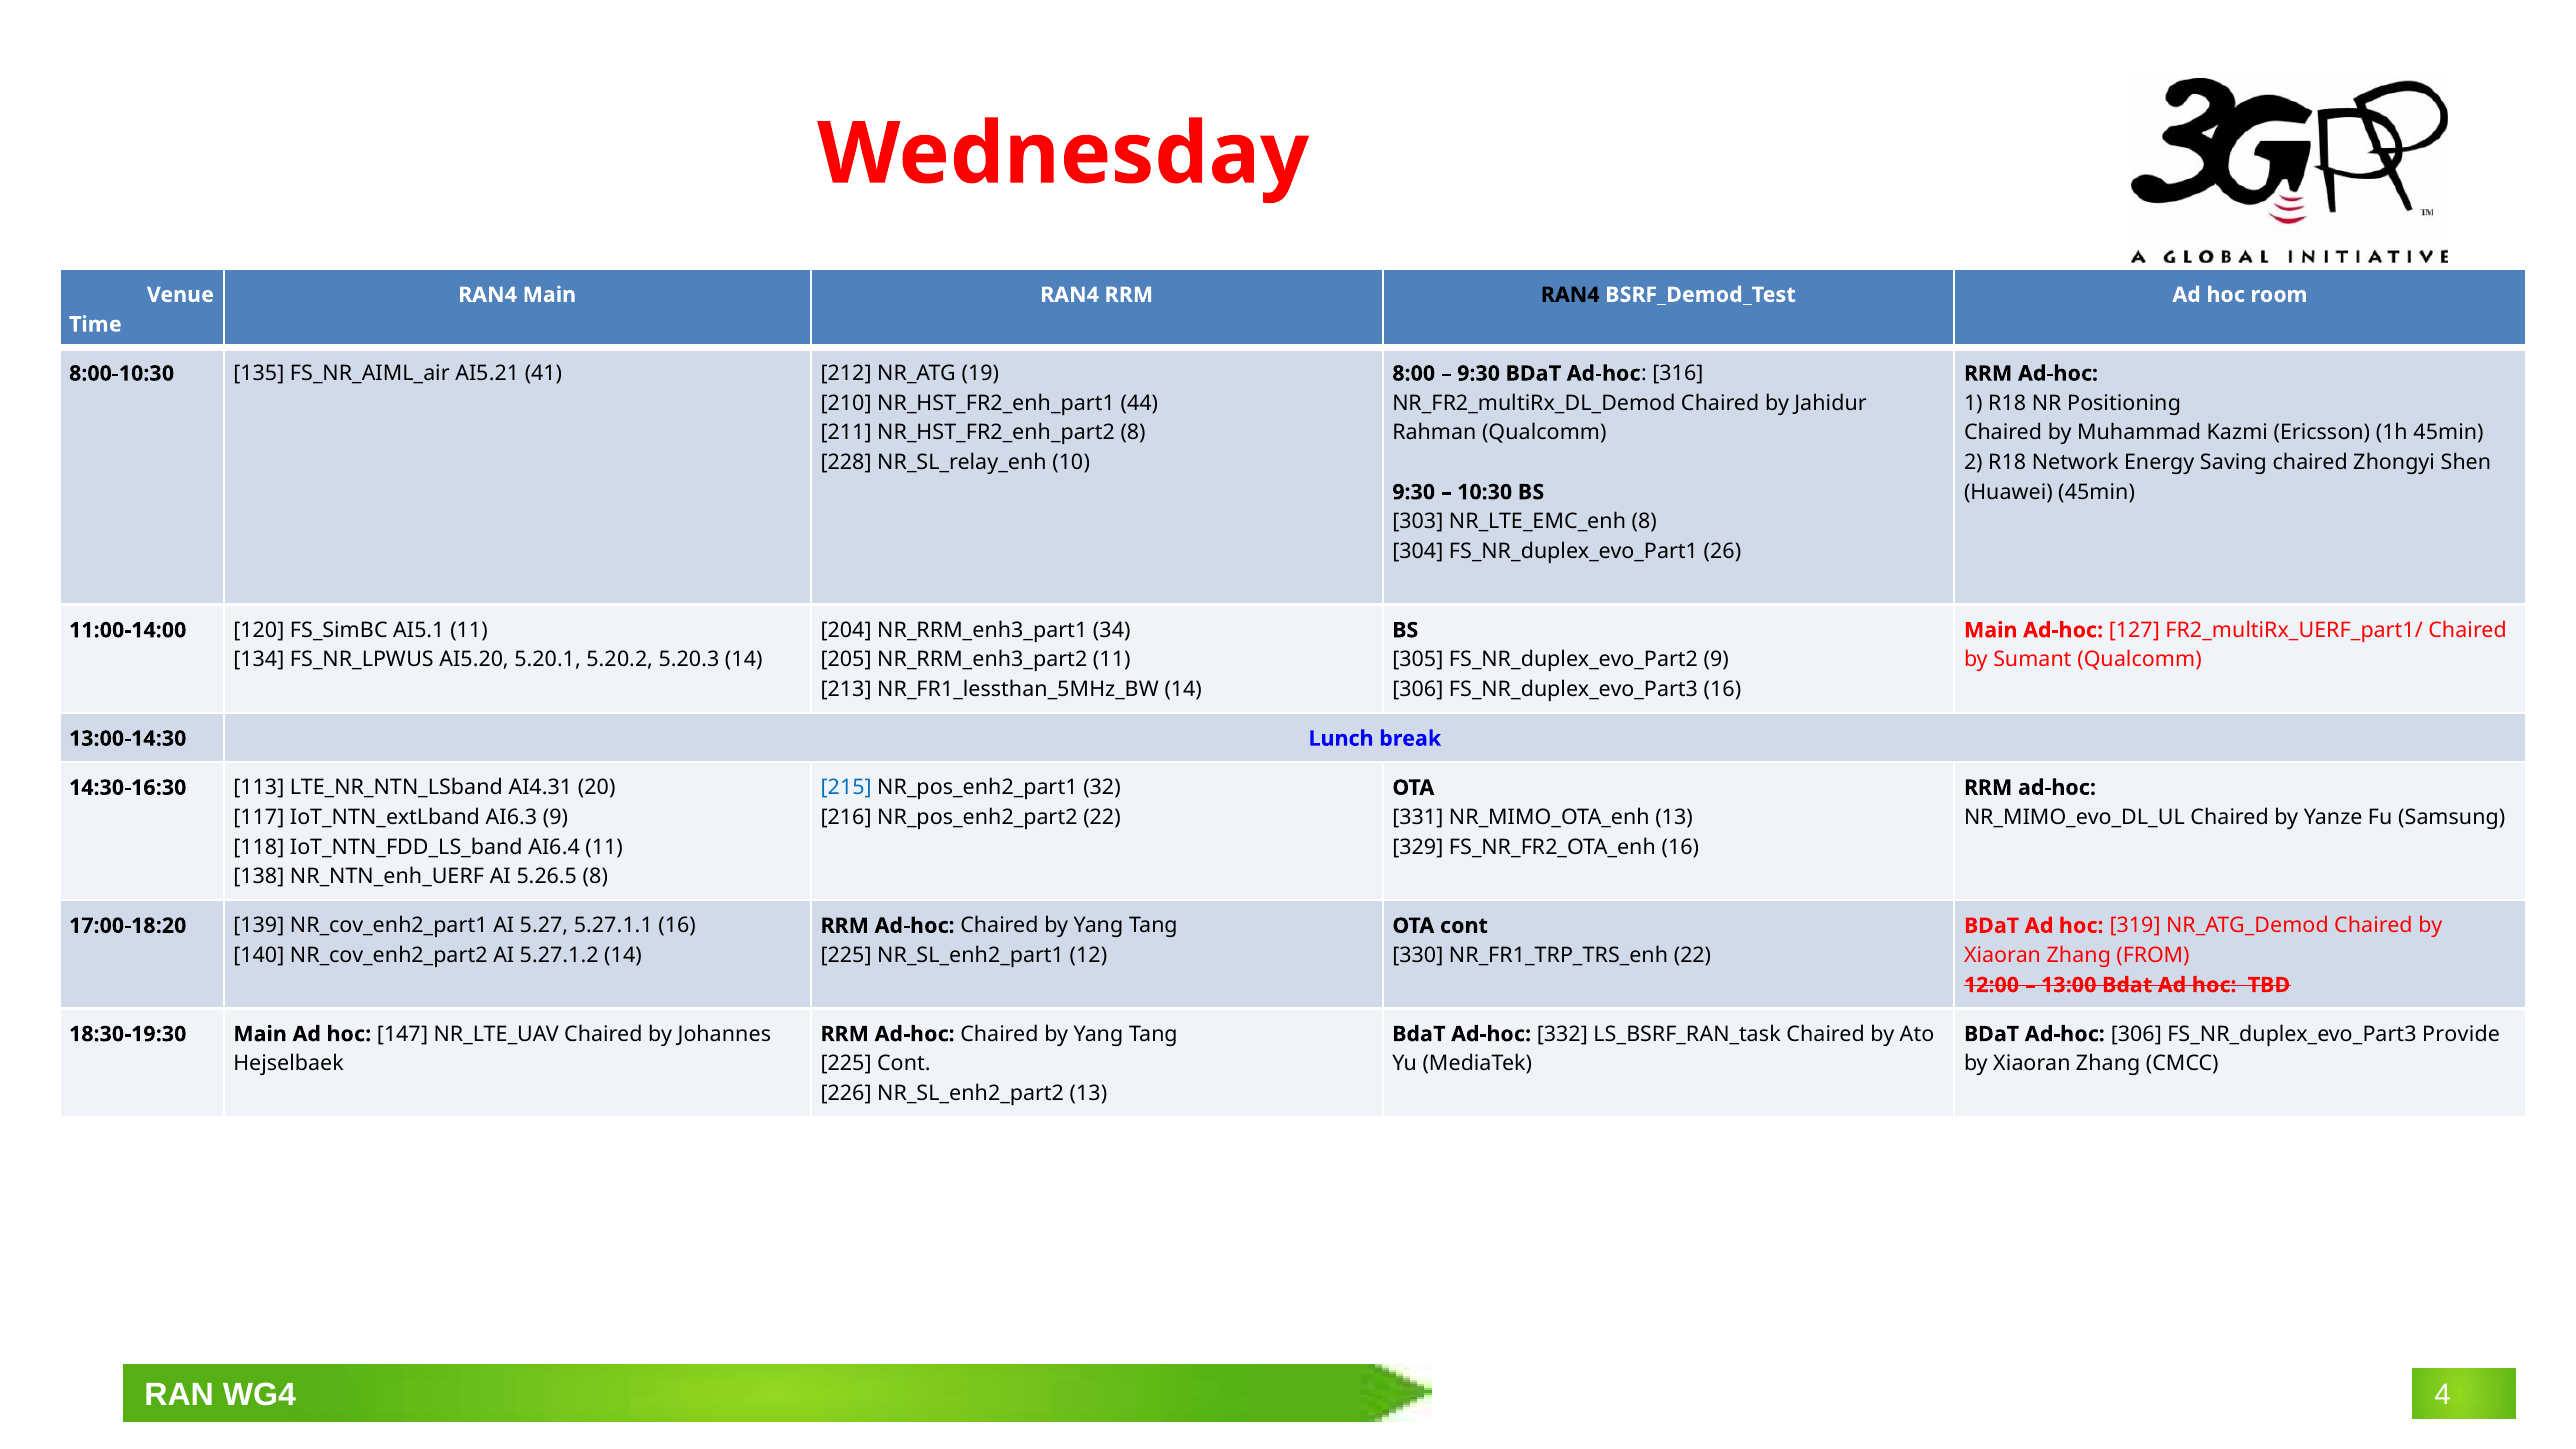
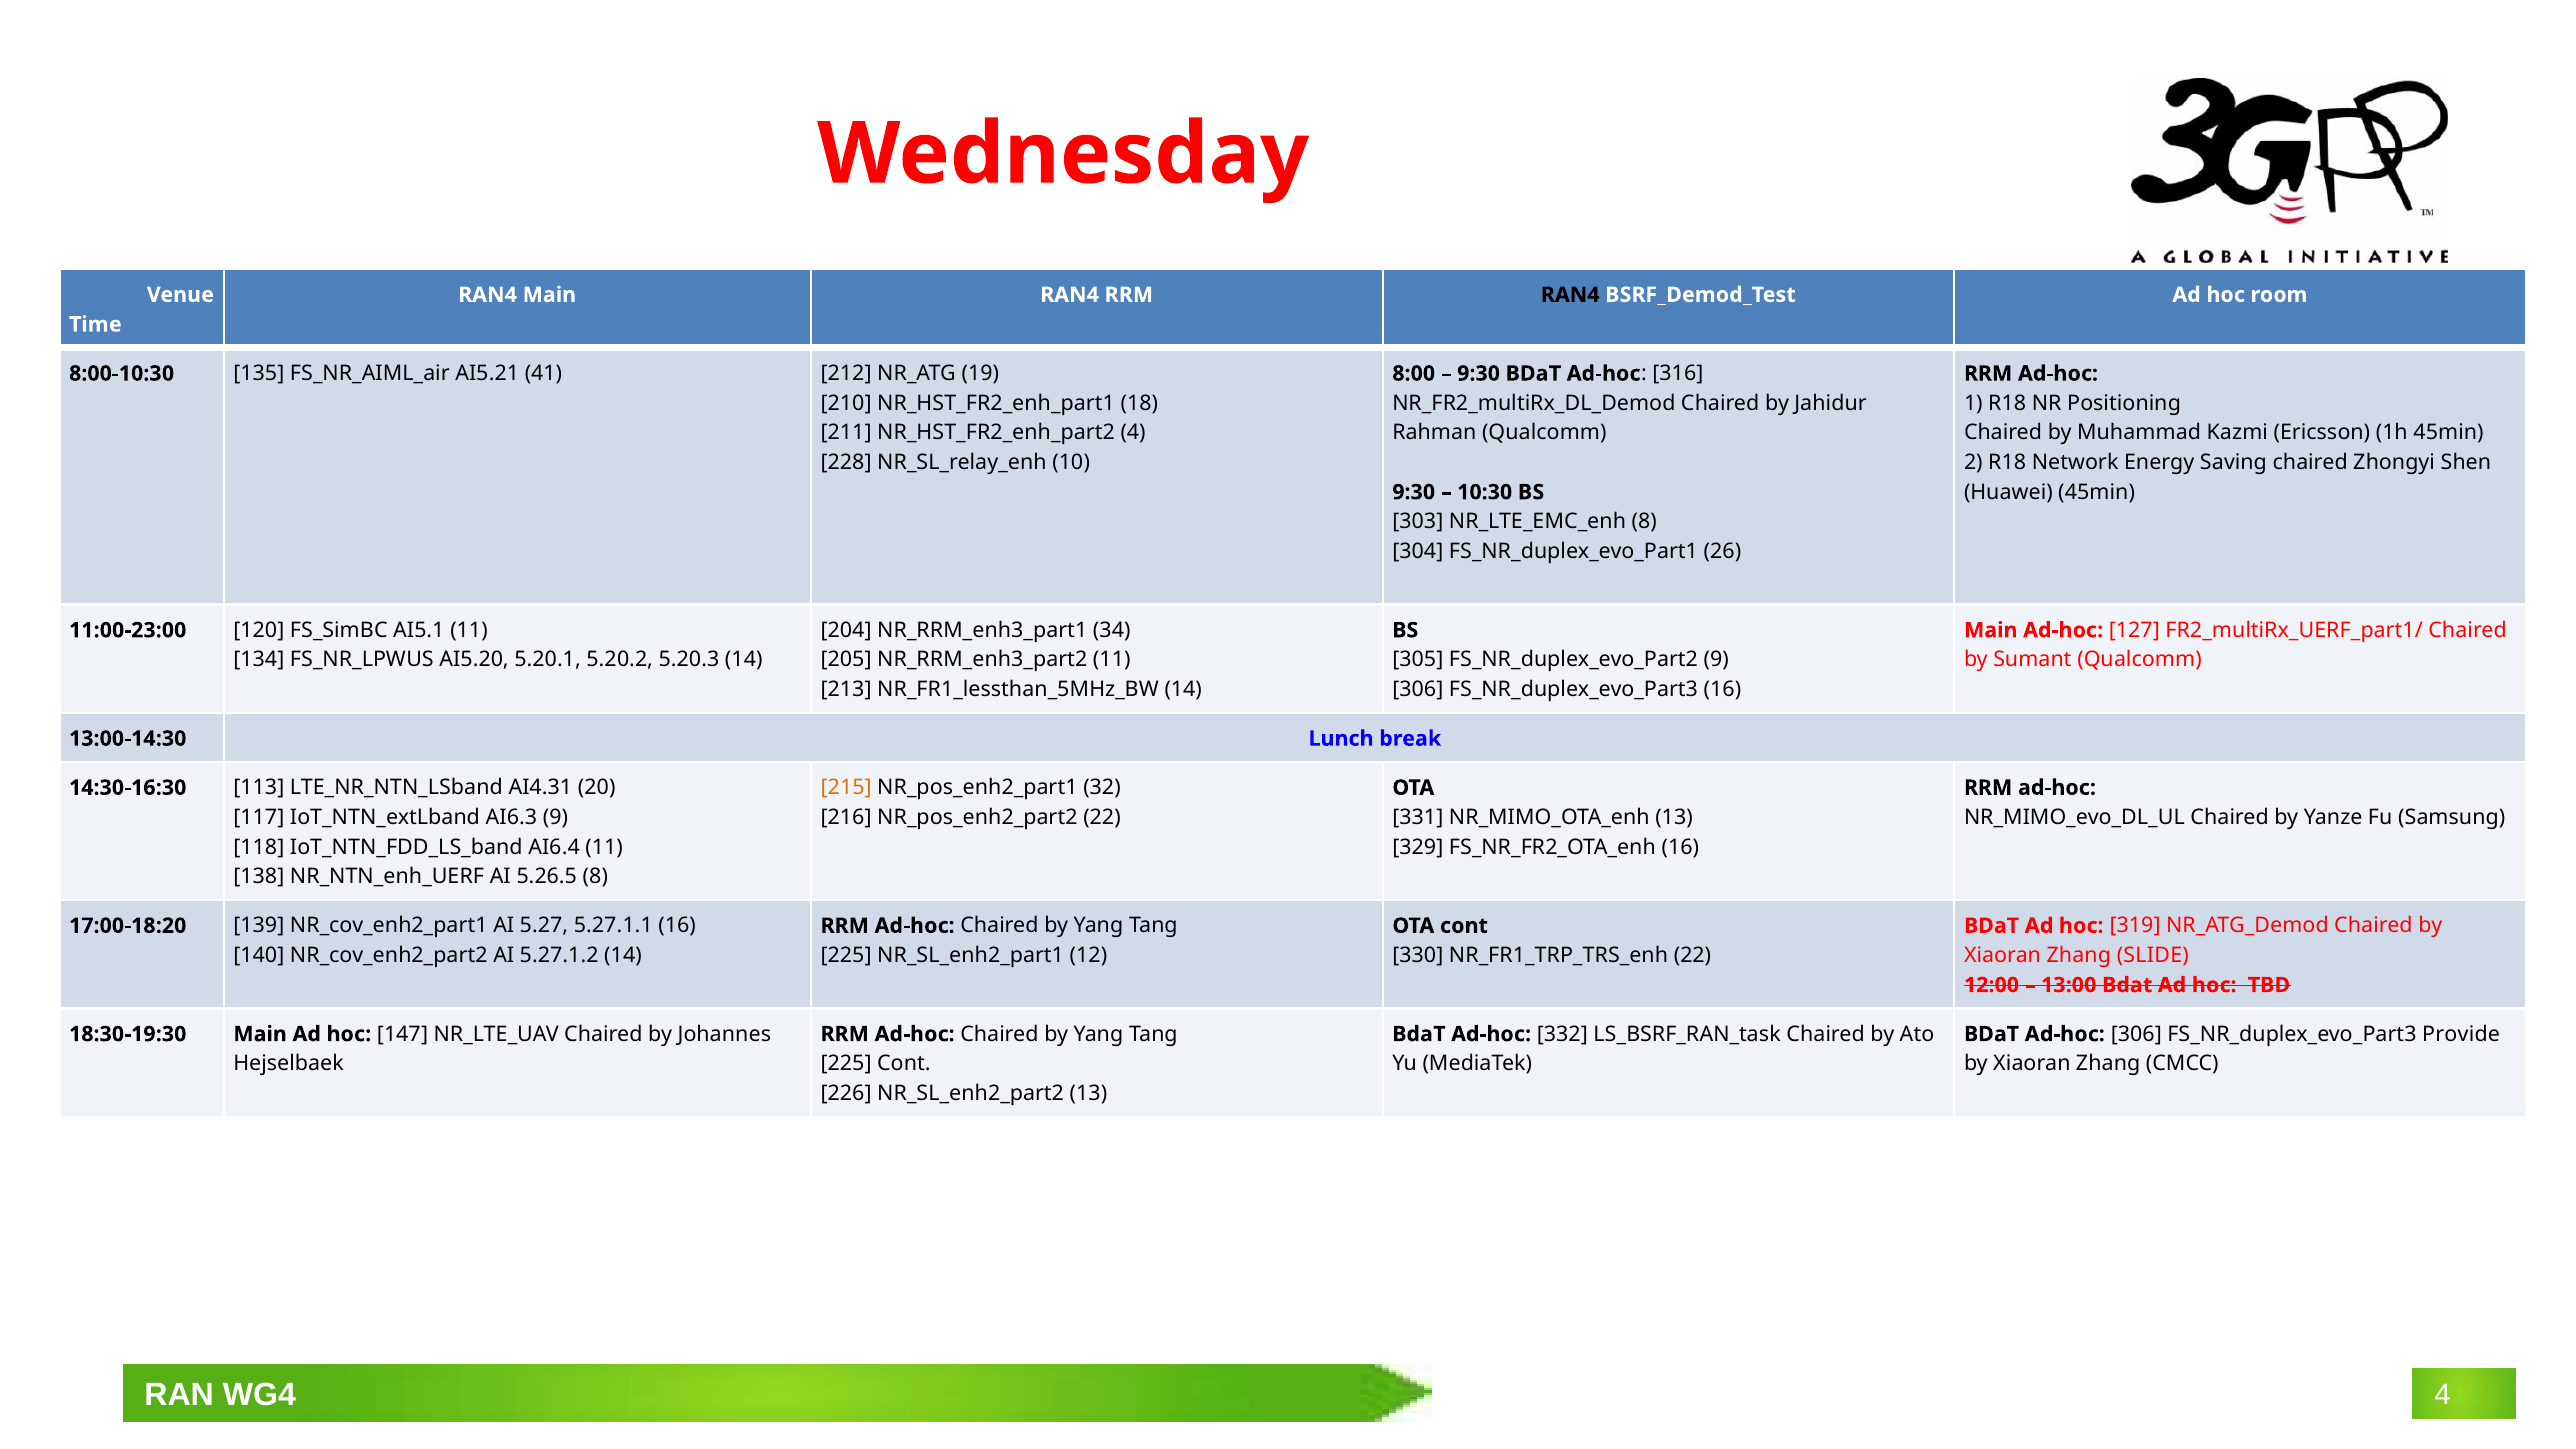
44: 44 -> 18
8 at (1133, 433): 8 -> 4
11:00-14:00: 11:00-14:00 -> 11:00-23:00
215 colour: blue -> orange
FROM: FROM -> SLIDE
